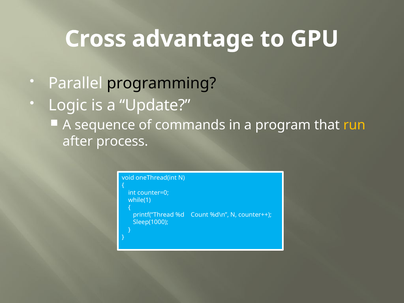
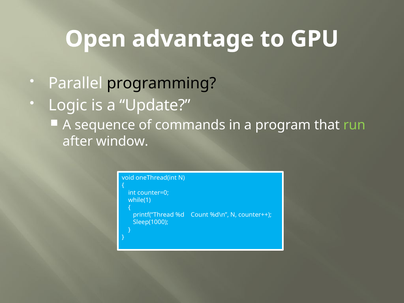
Cross: Cross -> Open
run colour: yellow -> light green
process: process -> window
